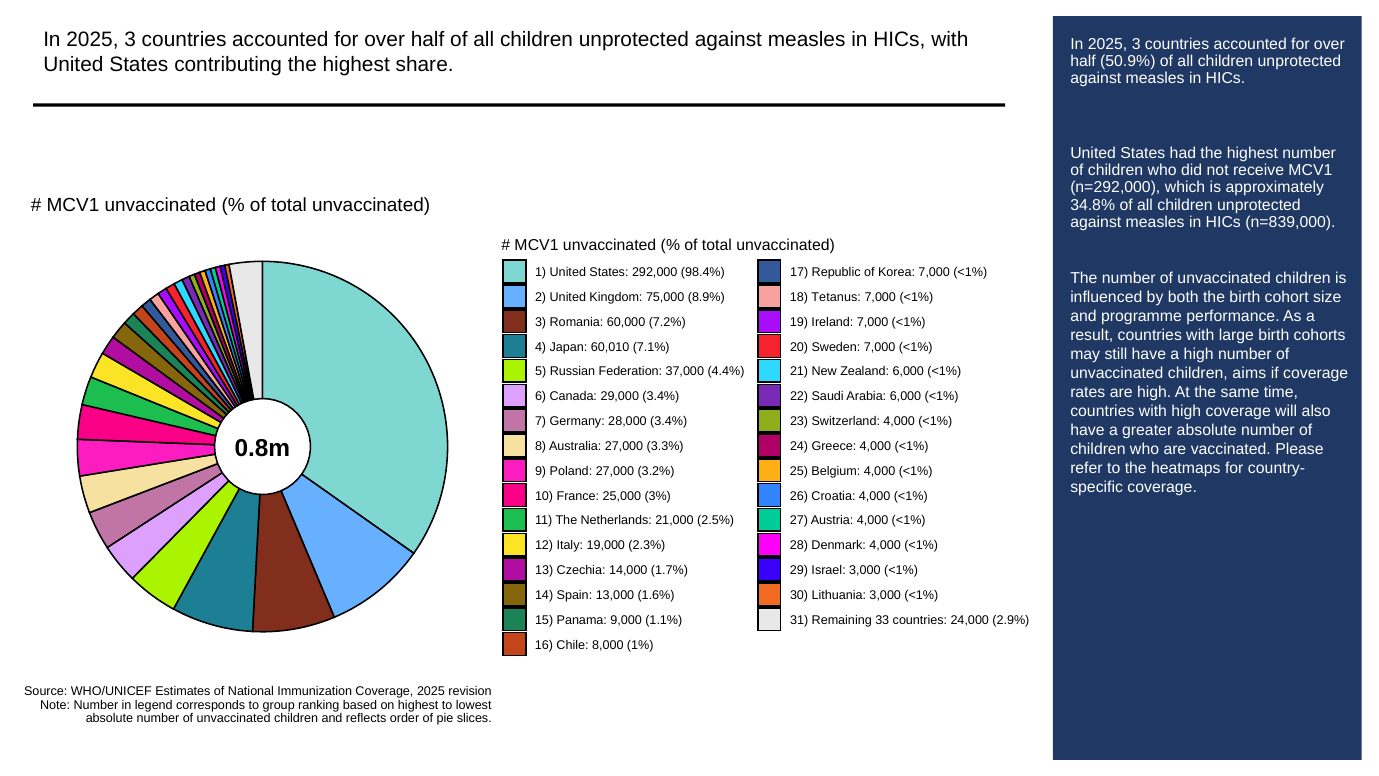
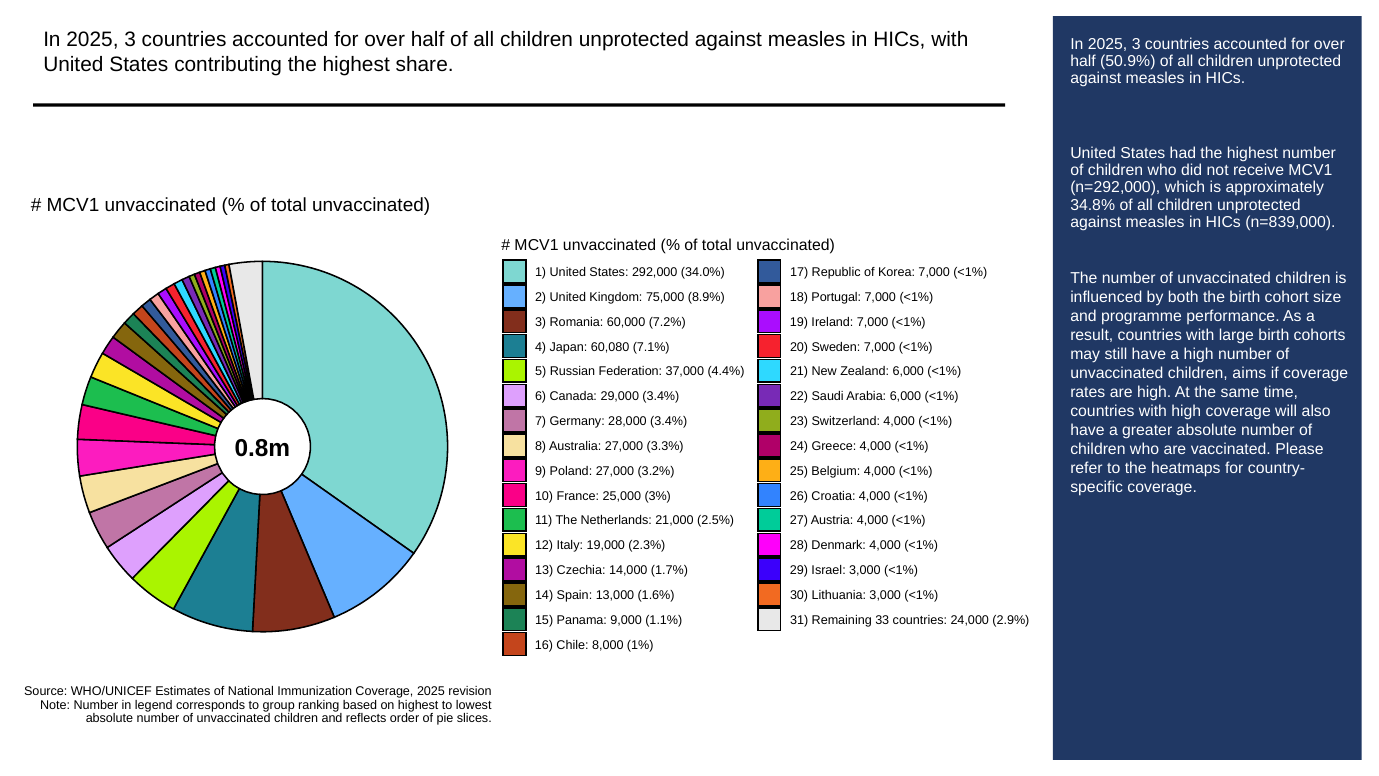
98.4%: 98.4% -> 34.0%
Tetanus: Tetanus -> Portugal
60,010: 60,010 -> 60,080
